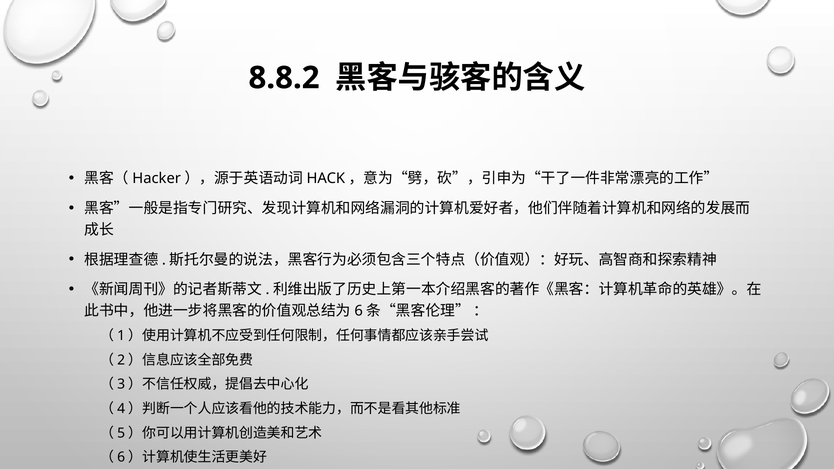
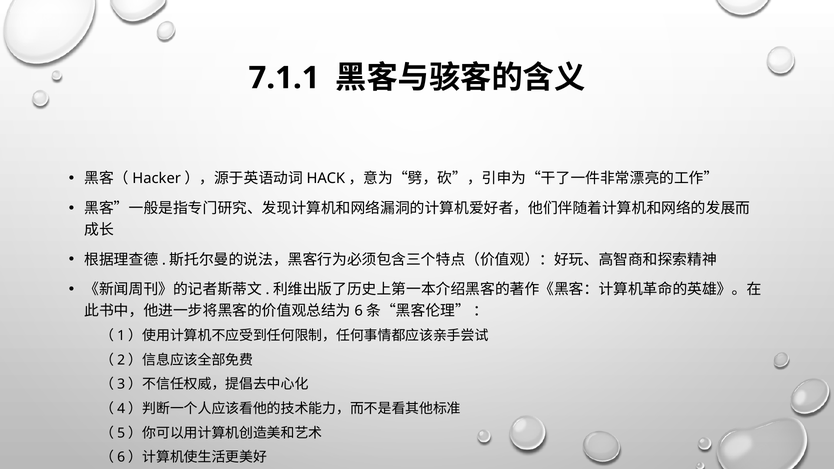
8.8.2: 8.8.2 -> 7.1.1
